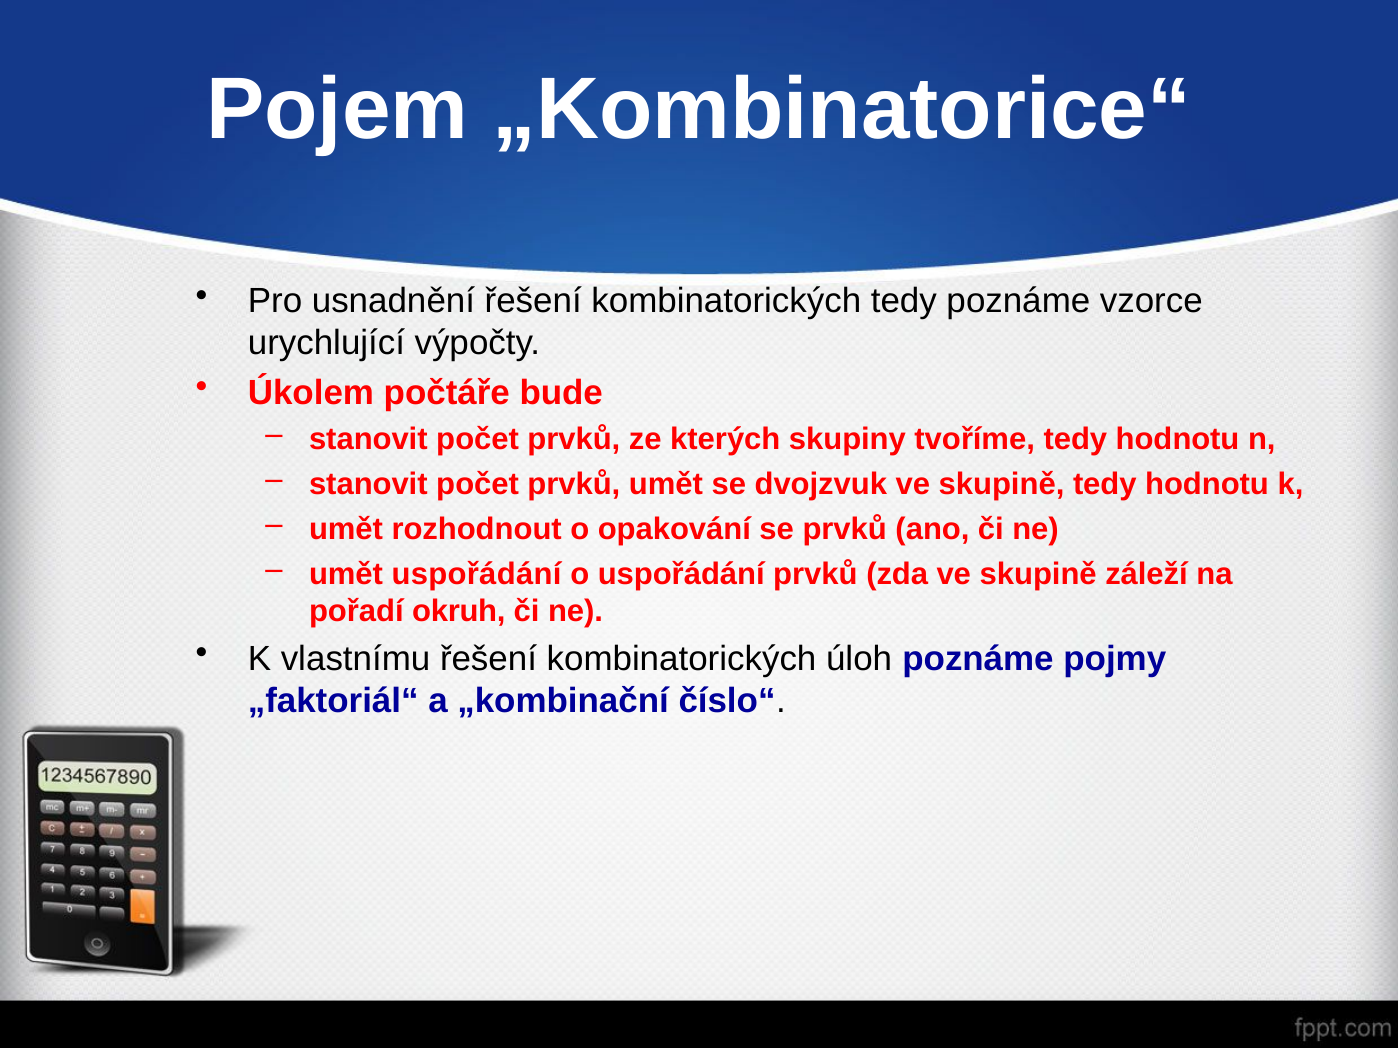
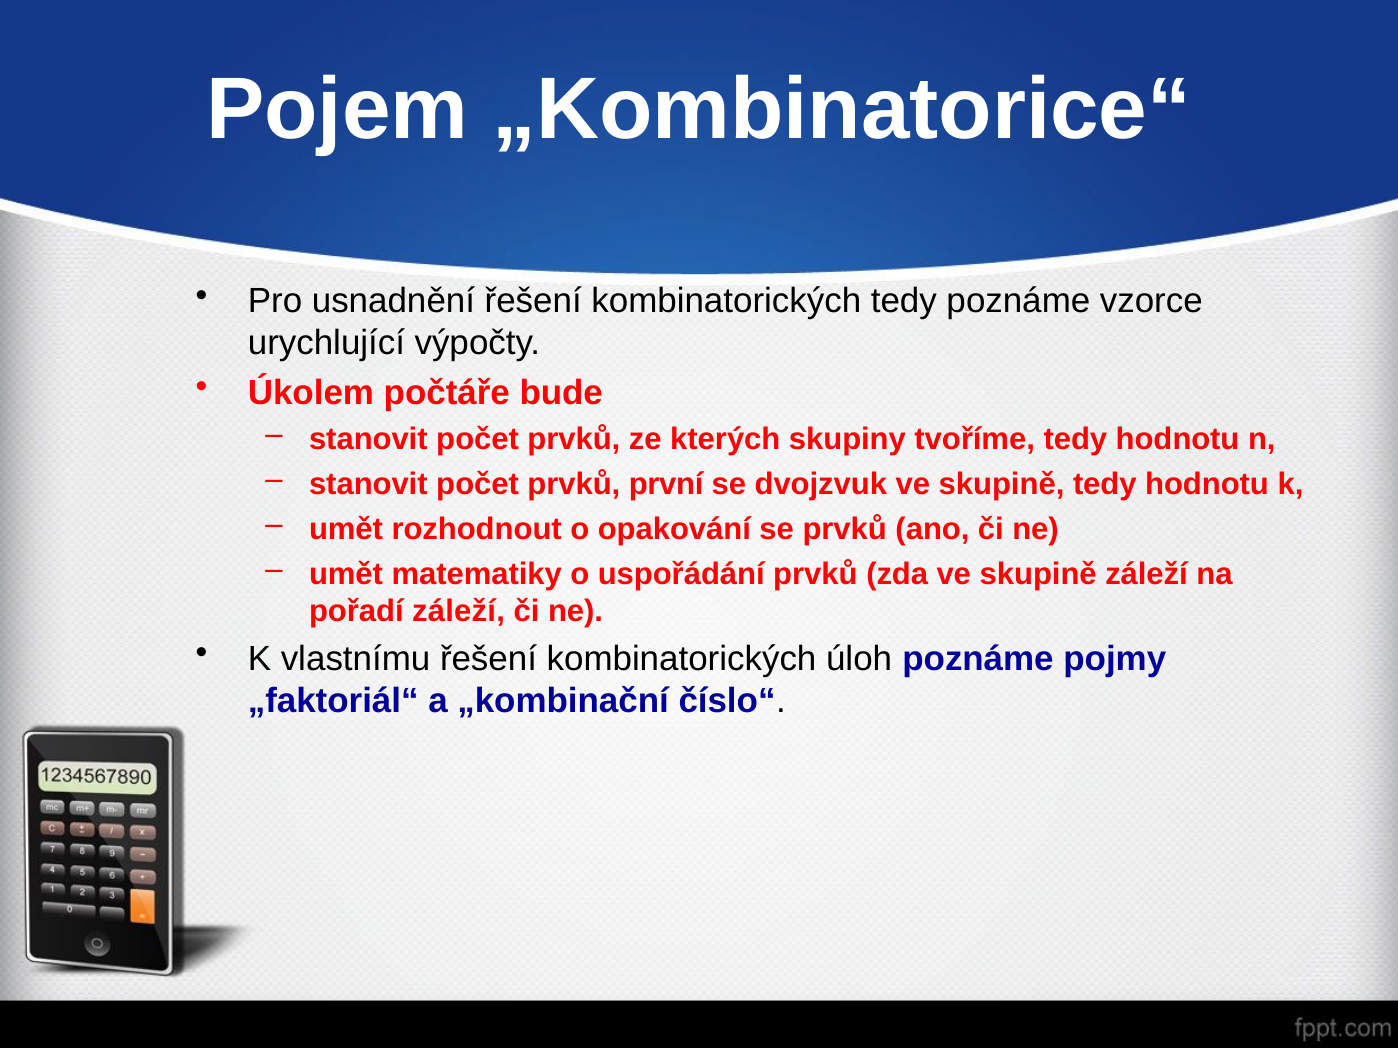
prvků umět: umět -> první
umět uspořádání: uspořádání -> matematiky
pořadí okruh: okruh -> záleží
